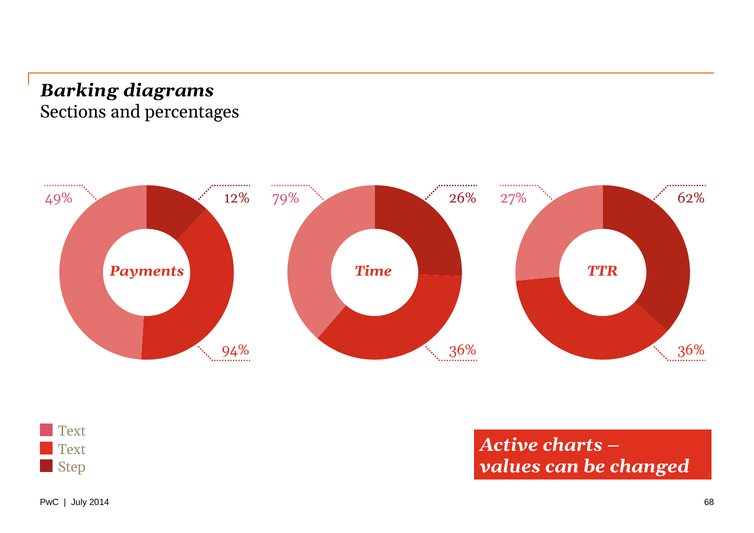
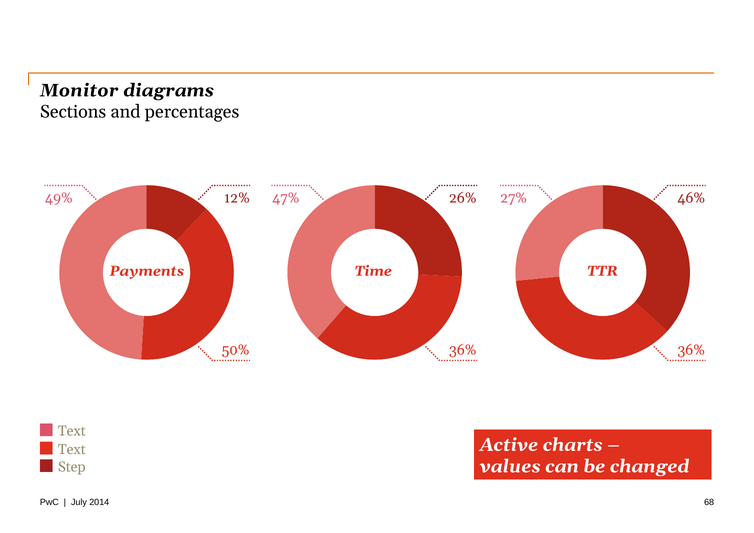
Barking: Barking -> Monitor
79%: 79% -> 47%
62%: 62% -> 46%
94%: 94% -> 50%
